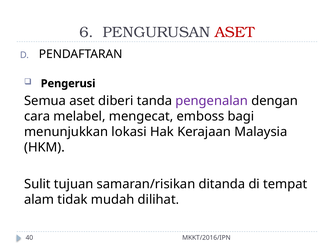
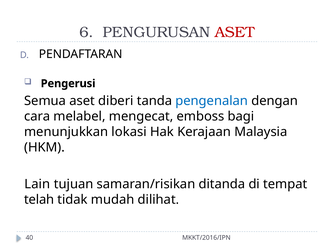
pengenalan colour: purple -> blue
Sulit: Sulit -> Lain
alam: alam -> telah
